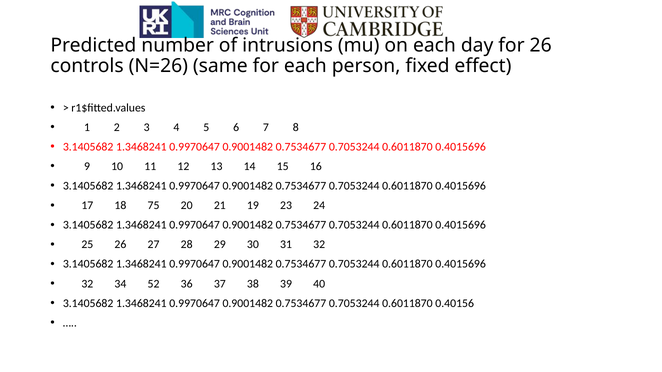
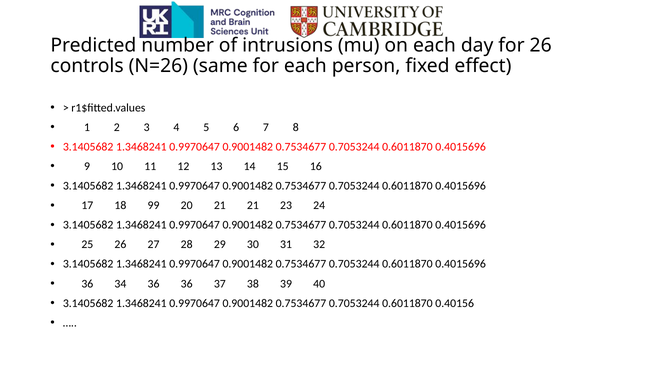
75: 75 -> 99
21 19: 19 -> 21
32 at (87, 284): 32 -> 36
34 52: 52 -> 36
